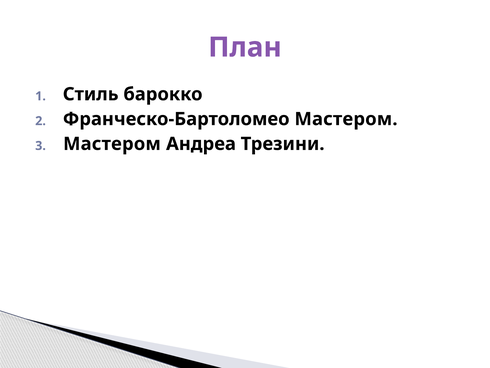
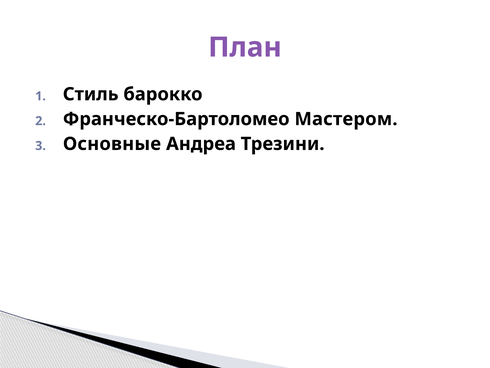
Мастером at (112, 144): Мастером -> Основные
